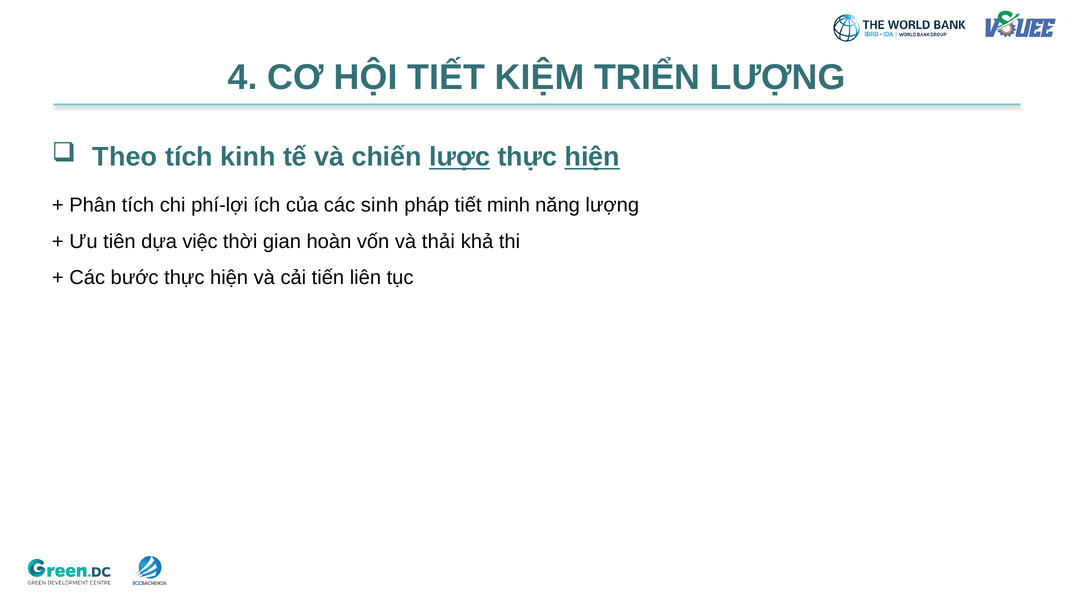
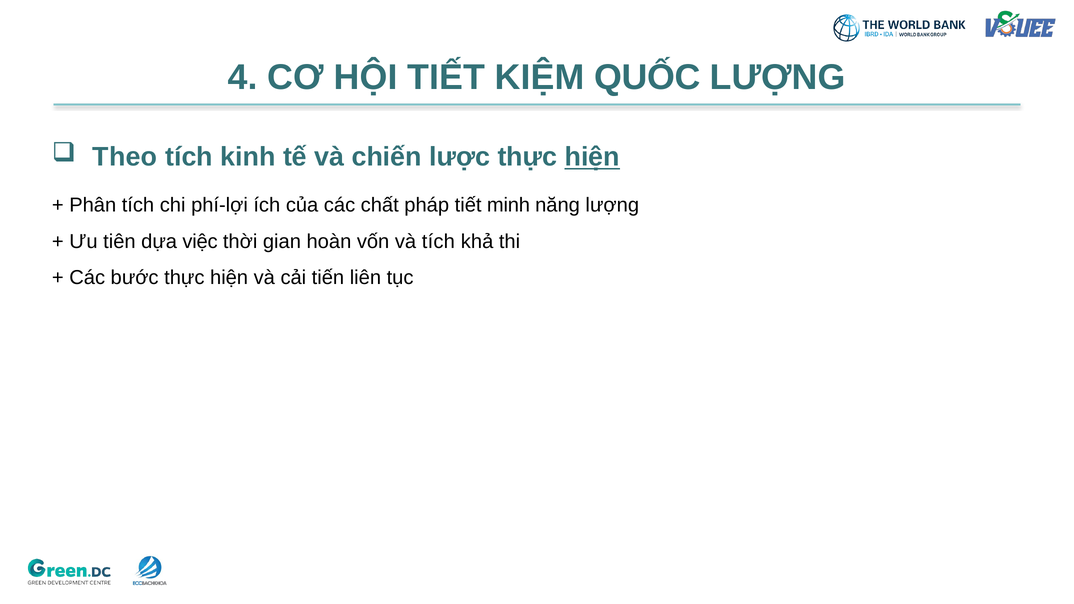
TRIỂN: TRIỂN -> QUỐC
lược underline: present -> none
sinh: sinh -> chất
và thải: thải -> tích
